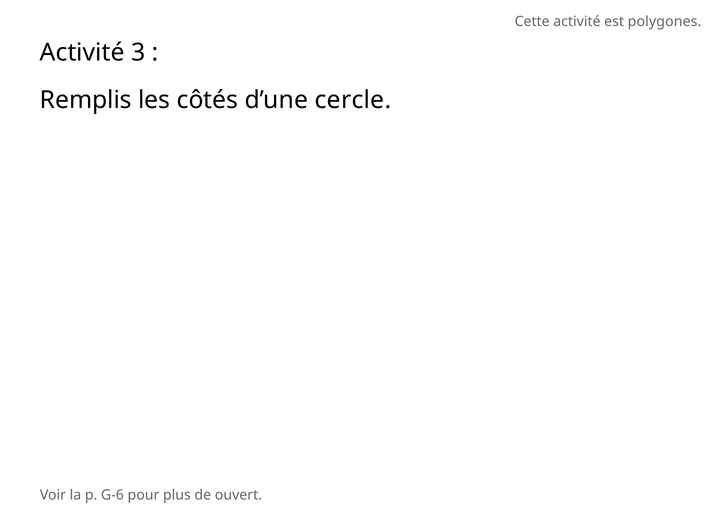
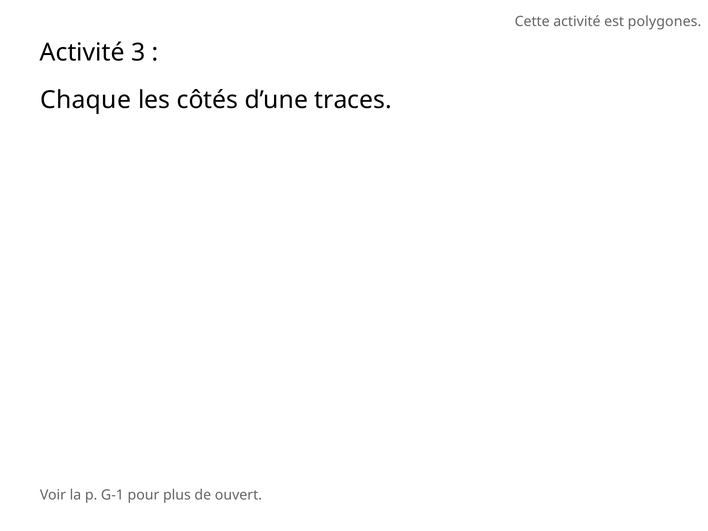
Remplis: Remplis -> Chaque
cercle: cercle -> traces
G-6: G-6 -> G-1
